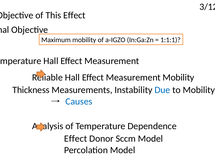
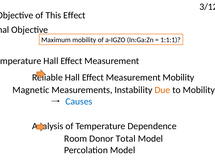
Thickness: Thickness -> Magnetic
Due colour: blue -> orange
Effect at (76, 139): Effect -> Room
Sccm: Sccm -> Total
